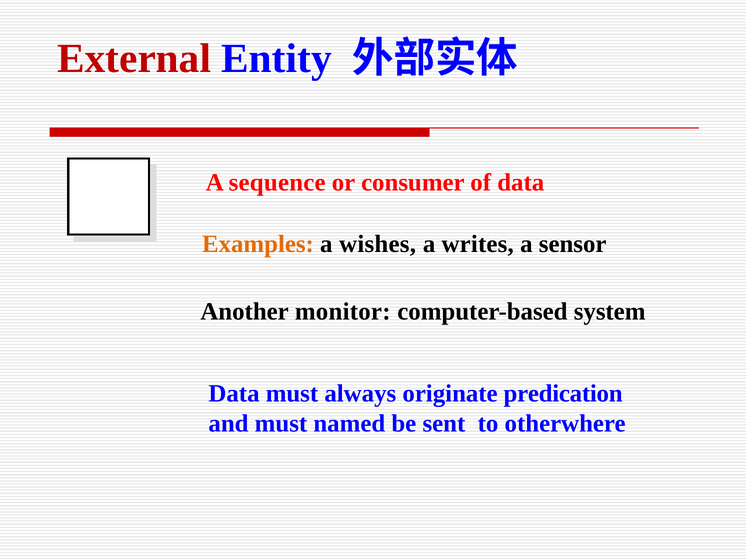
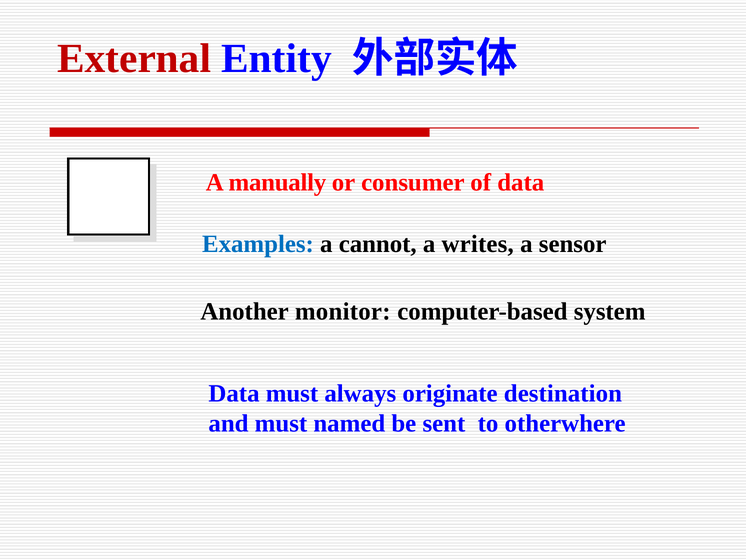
sequence: sequence -> manually
Examples colour: orange -> blue
wishes: wishes -> cannot
predication: predication -> destination
